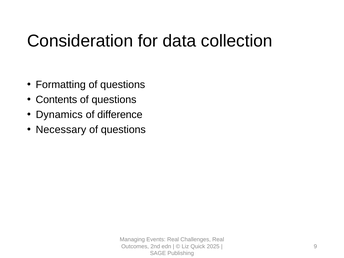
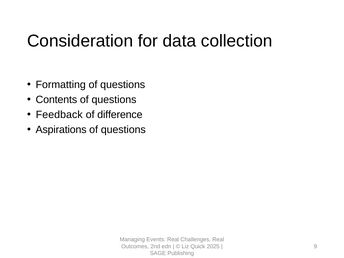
Dynamics: Dynamics -> Feedback
Necessary: Necessary -> Aspirations
